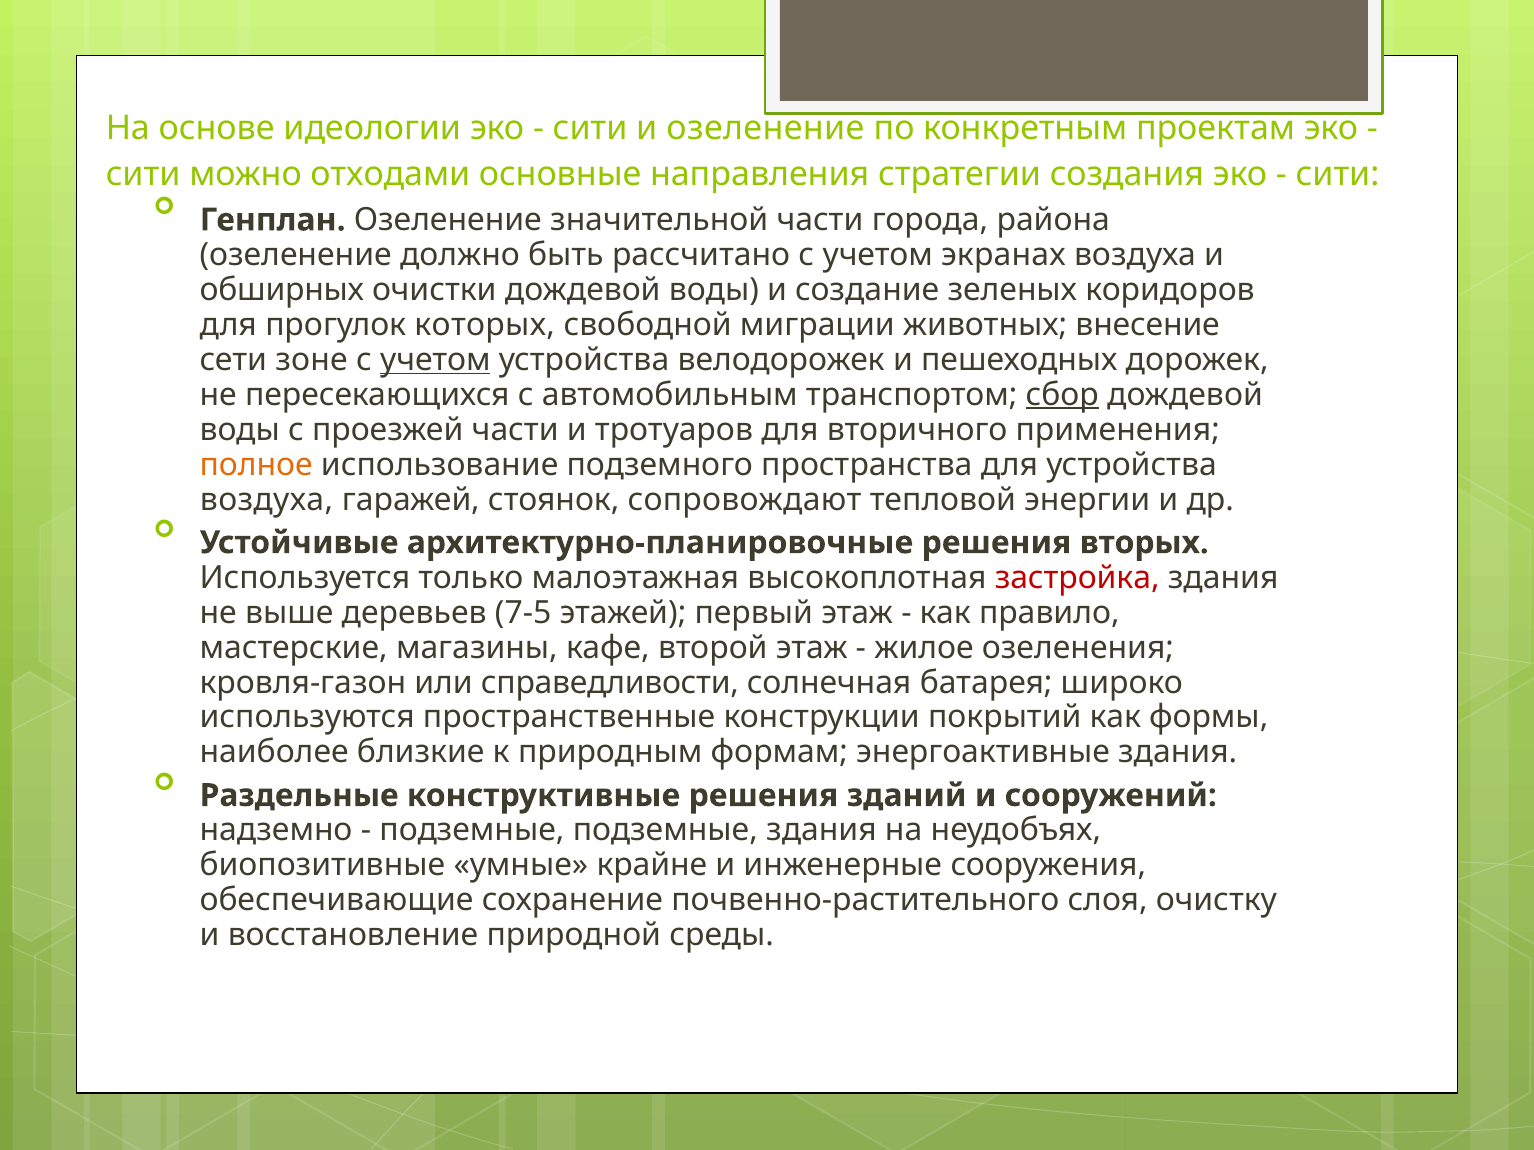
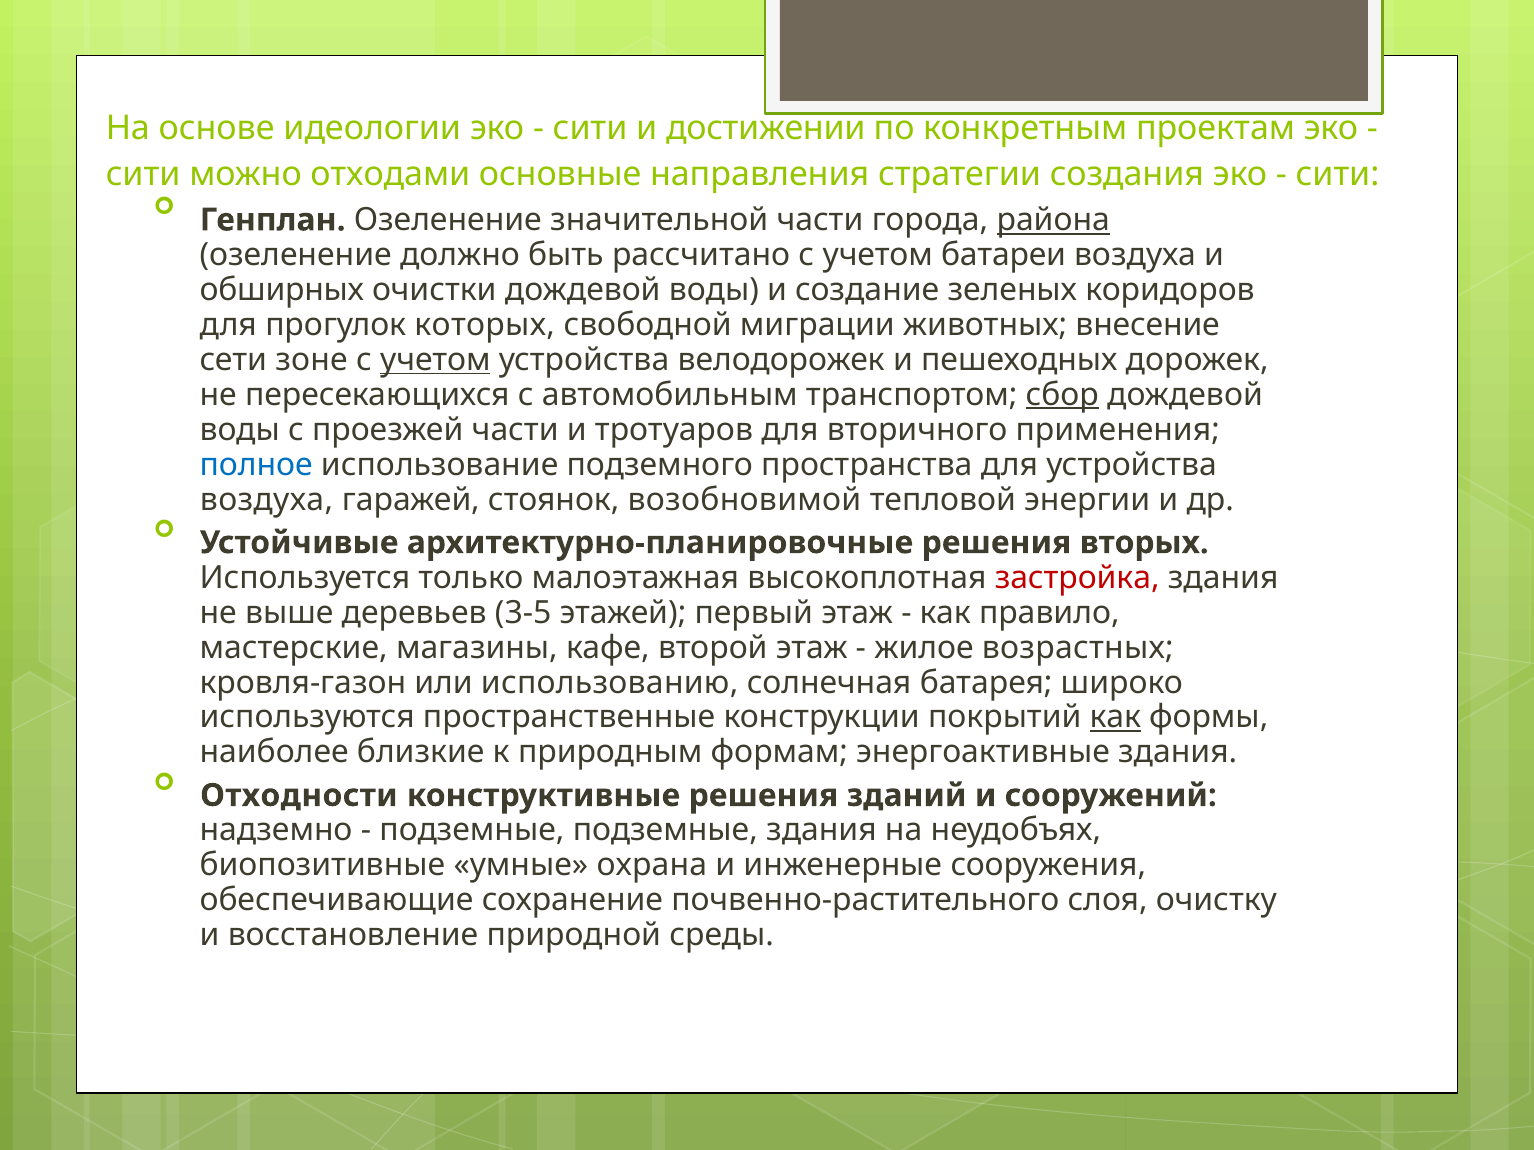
и озеленение: озеленение -> достижении
района underline: none -> present
экранах: экранах -> батареи
полное colour: orange -> blue
сопровождают: сопровождают -> возобновимой
7-5: 7-5 -> 3-5
озеленения: озеленения -> возрастных
справедливости: справедливости -> использованию
как at (1115, 718) underline: none -> present
Раздельные: Раздельные -> Отходности
крайне: крайне -> охрана
